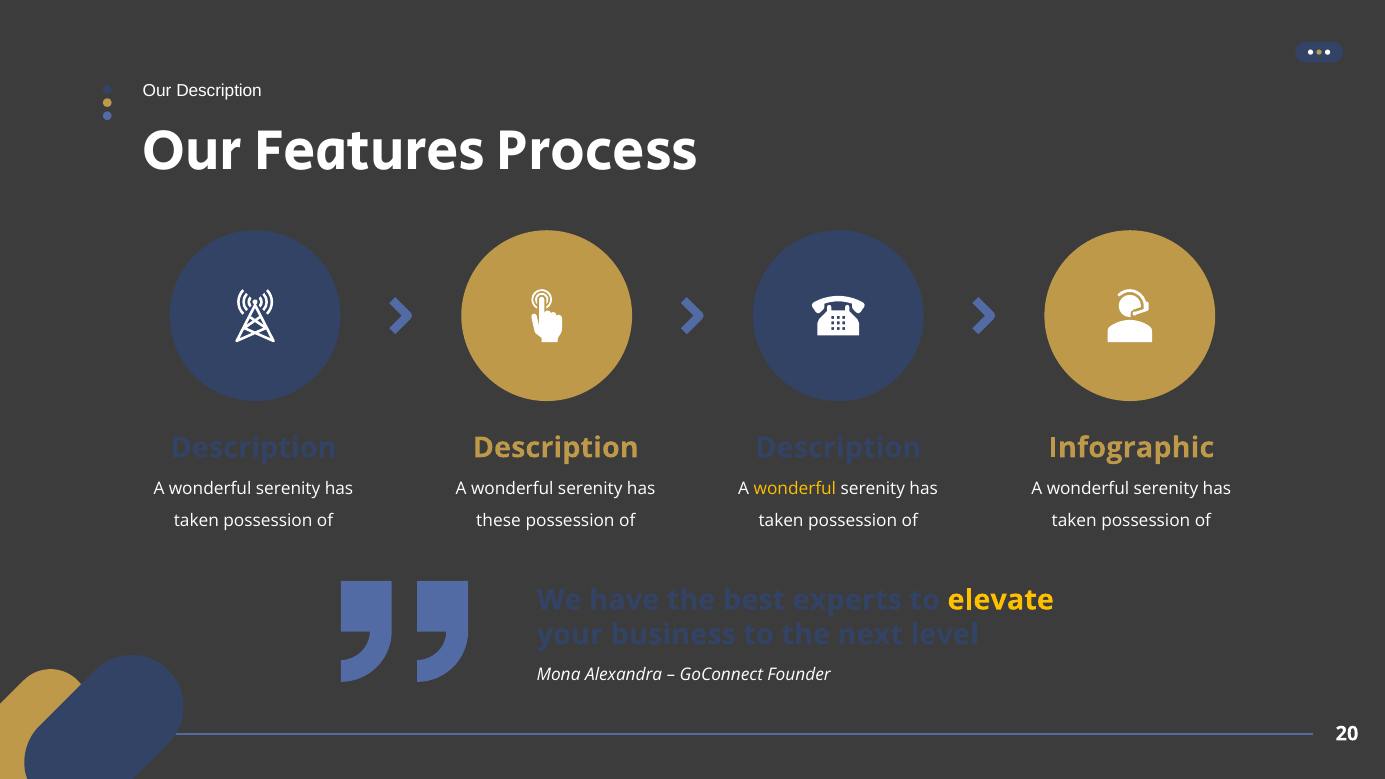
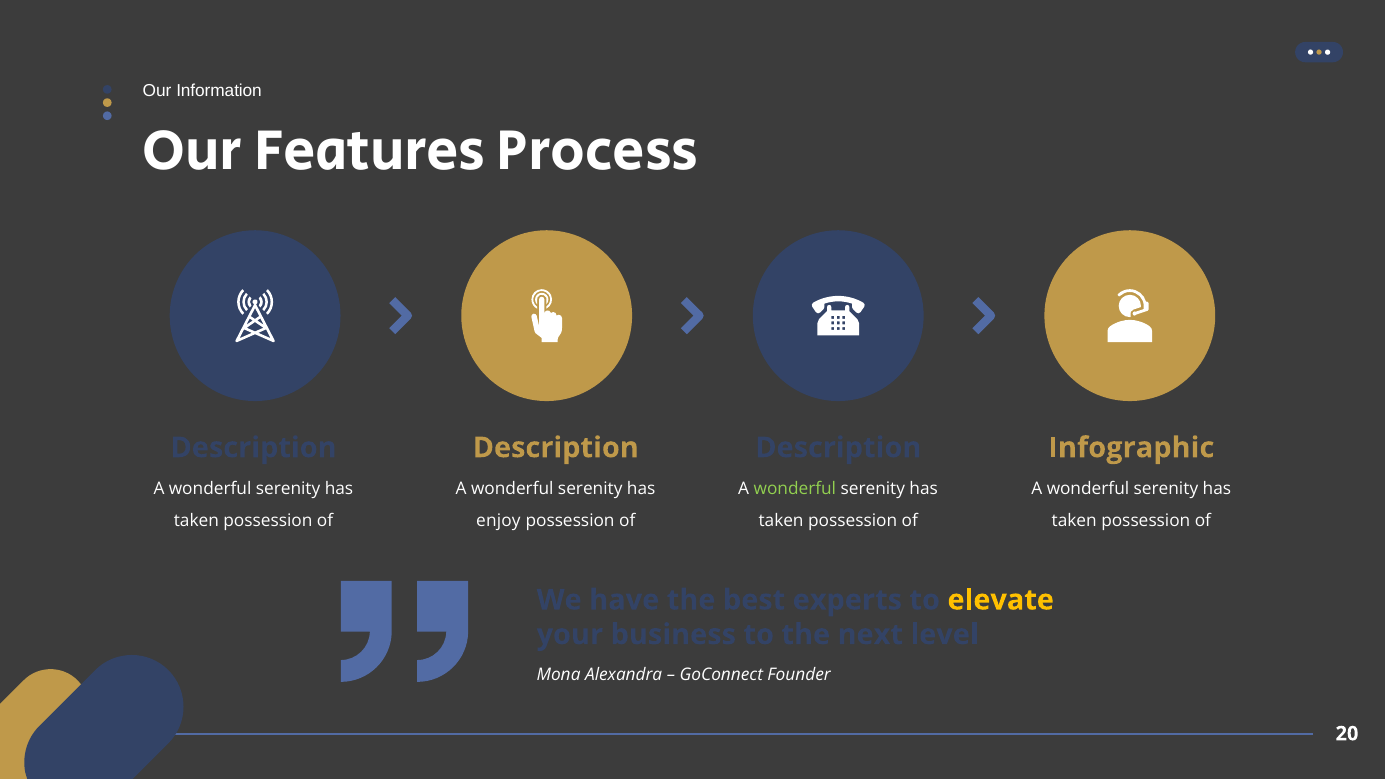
Our Description: Description -> Information
wonderful at (795, 489) colour: yellow -> light green
these: these -> enjoy
